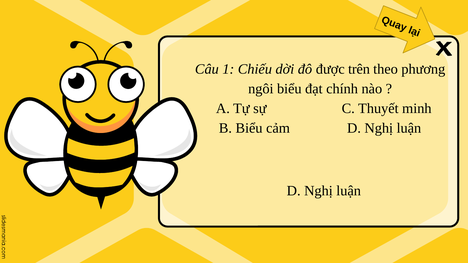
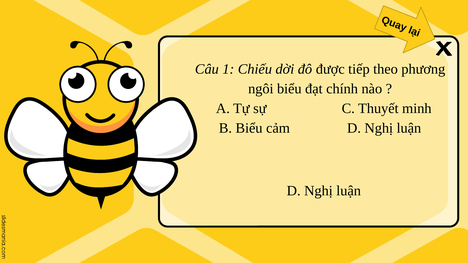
trên: trên -> tiếp
